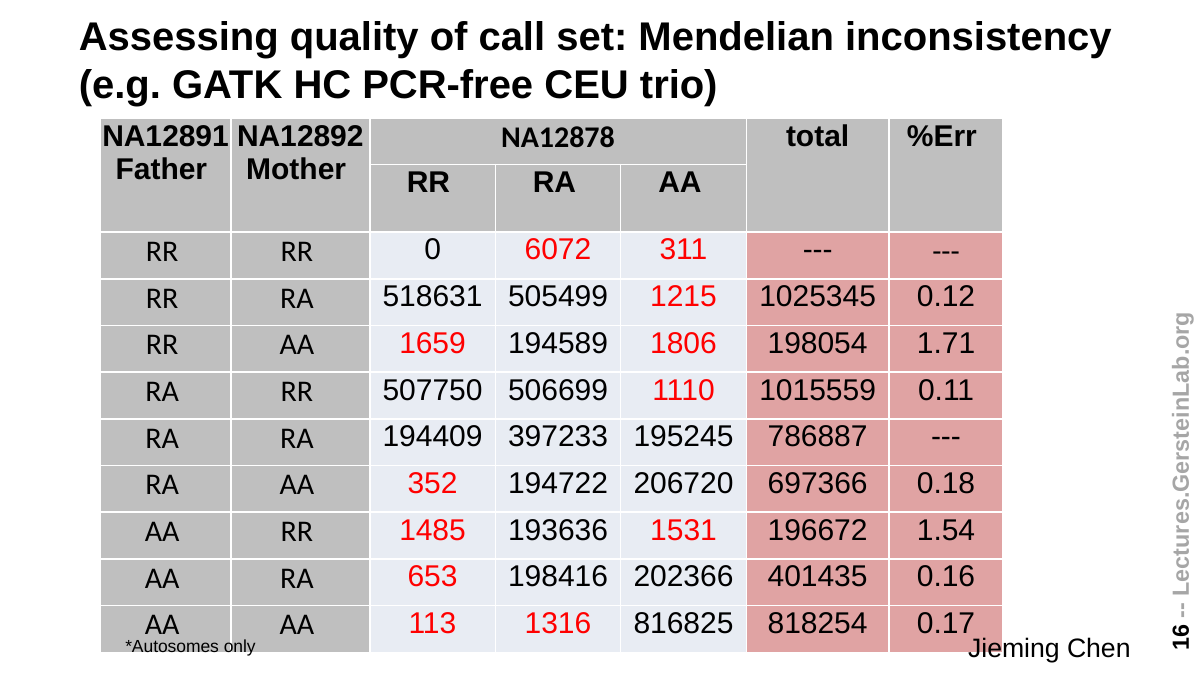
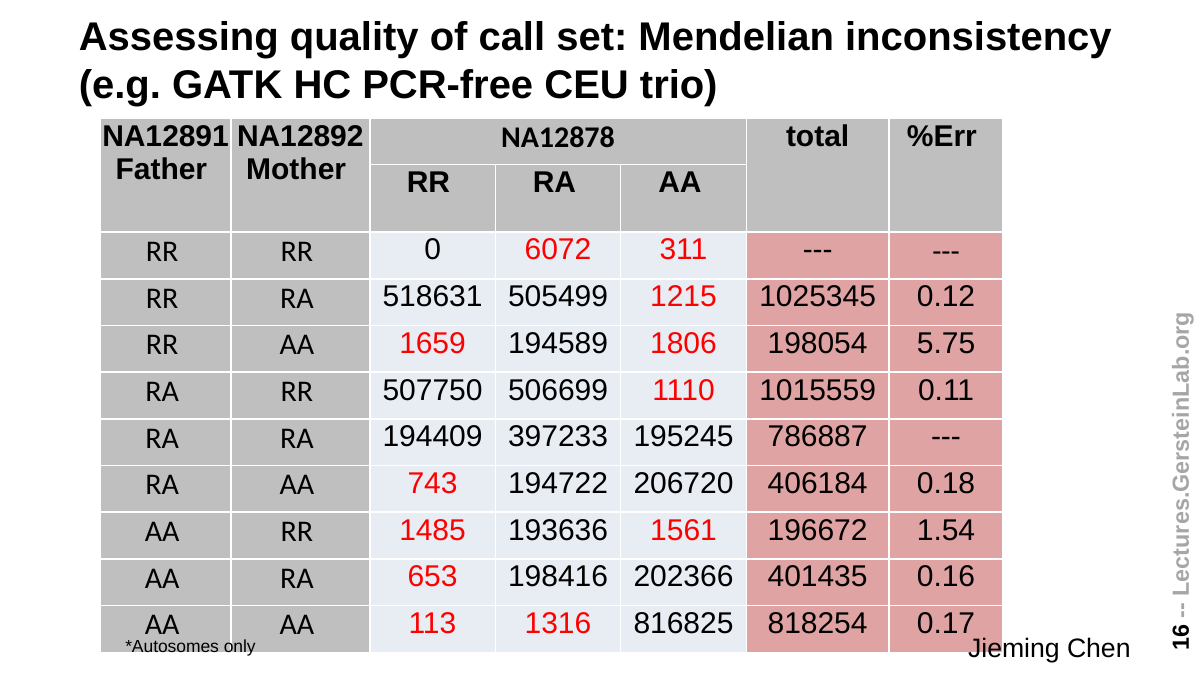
1.71: 1.71 -> 5.75
352: 352 -> 743
697366: 697366 -> 406184
1531: 1531 -> 1561
